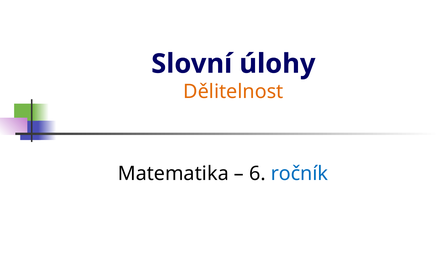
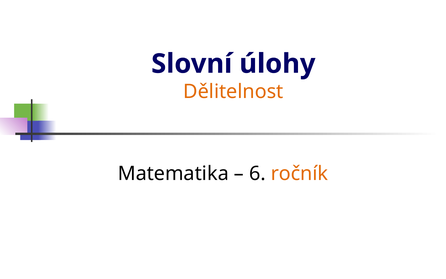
ročník colour: blue -> orange
